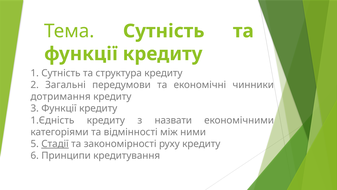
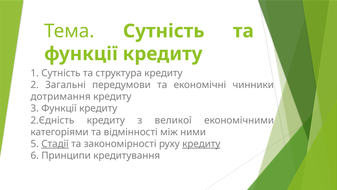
1.Єдність: 1.Єдність -> 2.Єдність
назвати: назвати -> великої
кредиту at (201, 144) underline: none -> present
